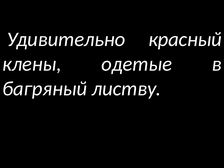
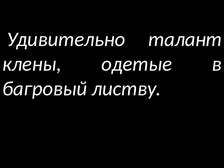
красный: красный -> талант
багряный: багряный -> багровый
